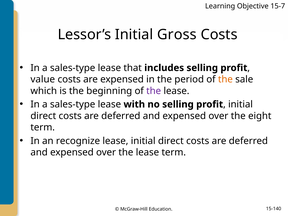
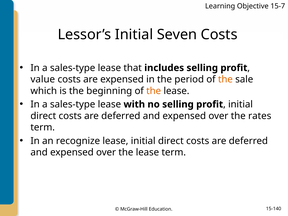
Gross: Gross -> Seven
the at (154, 91) colour: purple -> orange
eight: eight -> rates
